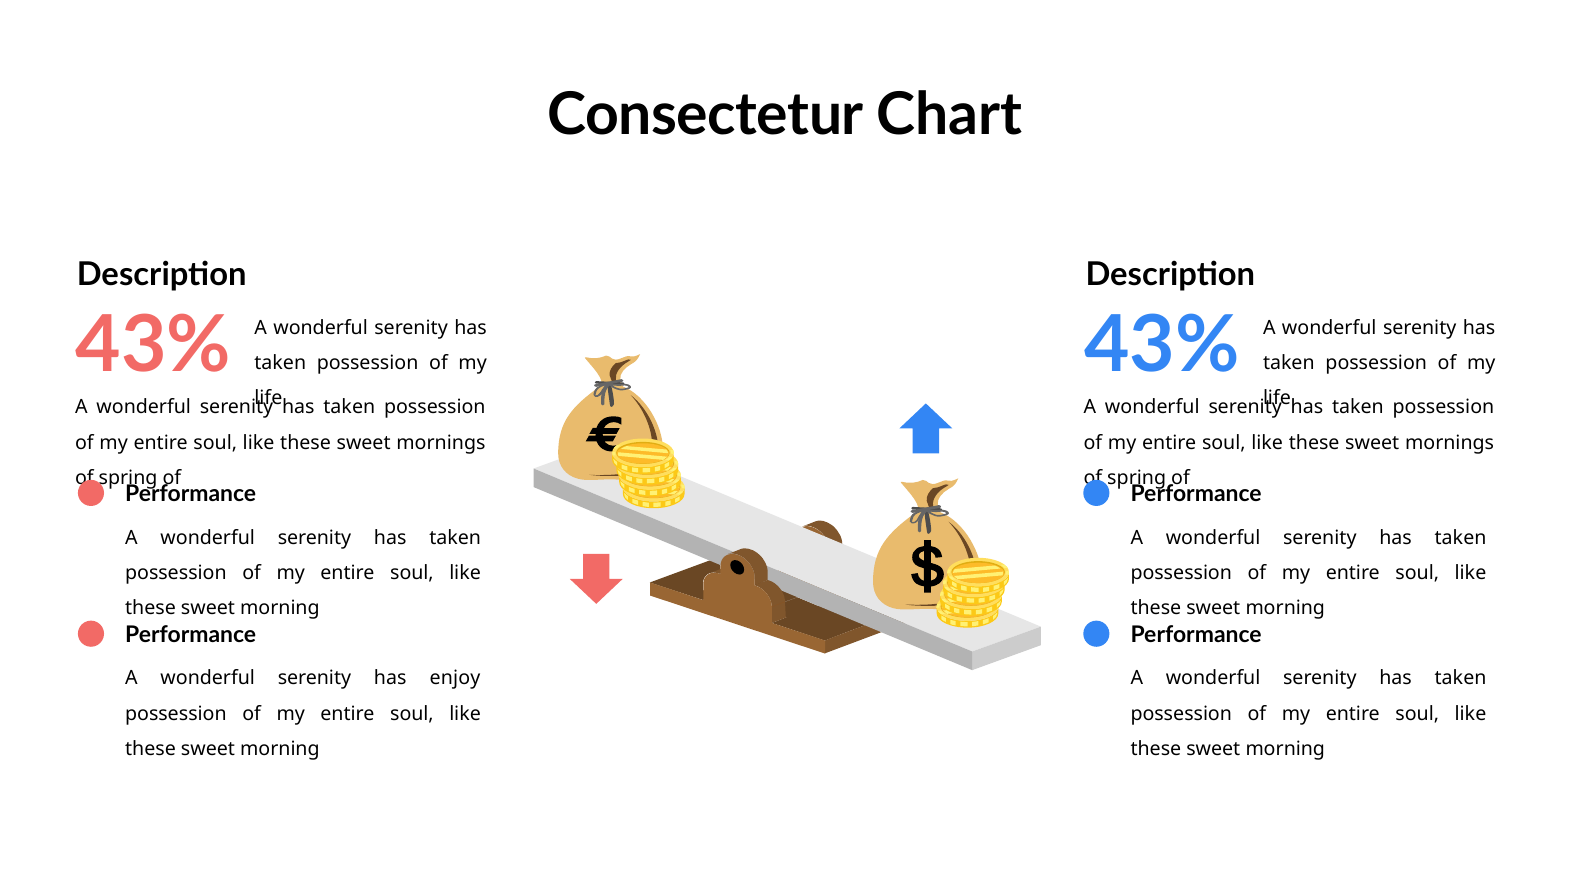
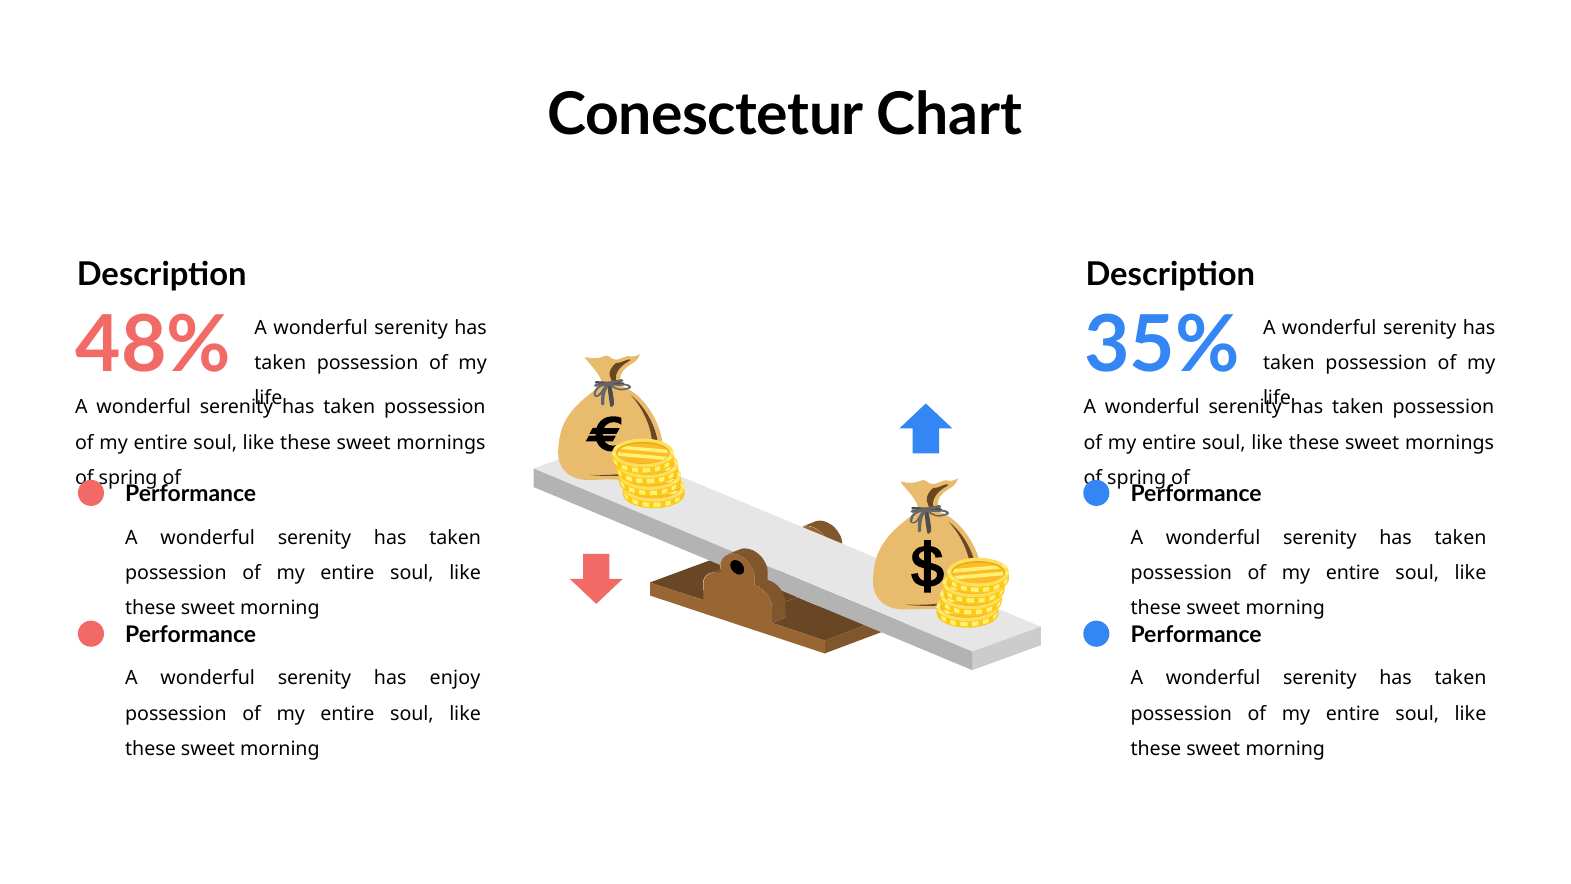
Consectetur: Consectetur -> Conesctetur
43% at (153, 345): 43% -> 48%
43% at (1162, 345): 43% -> 35%
